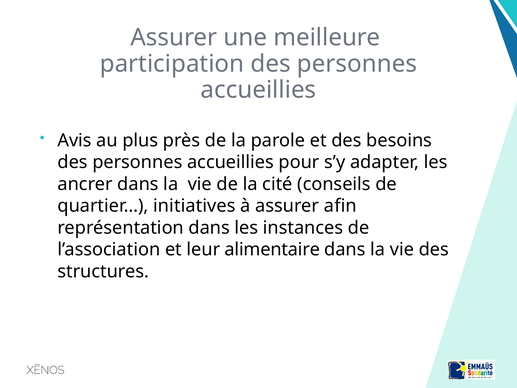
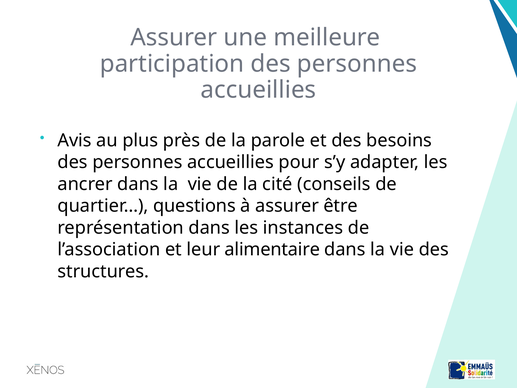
initiatives: initiatives -> questions
afin: afin -> être
